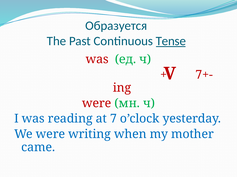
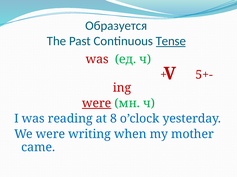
7+-: 7+- -> 5+-
were at (97, 104) underline: none -> present
7: 7 -> 8
